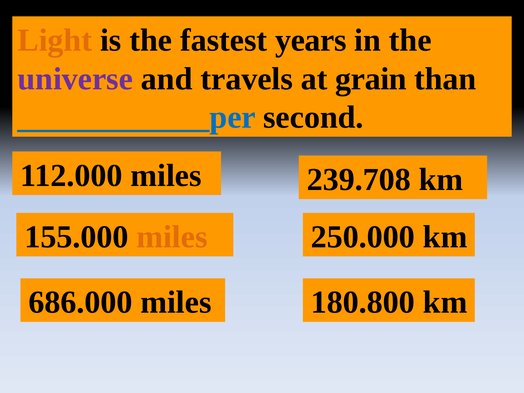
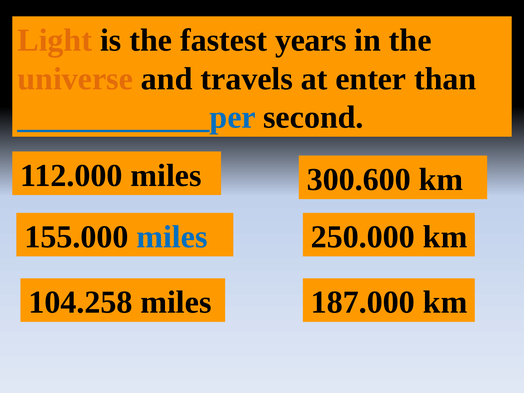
universe colour: purple -> orange
grain: grain -> enter
239.708: 239.708 -> 300.600
miles at (172, 237) colour: orange -> blue
686.000: 686.000 -> 104.258
180.800: 180.800 -> 187.000
